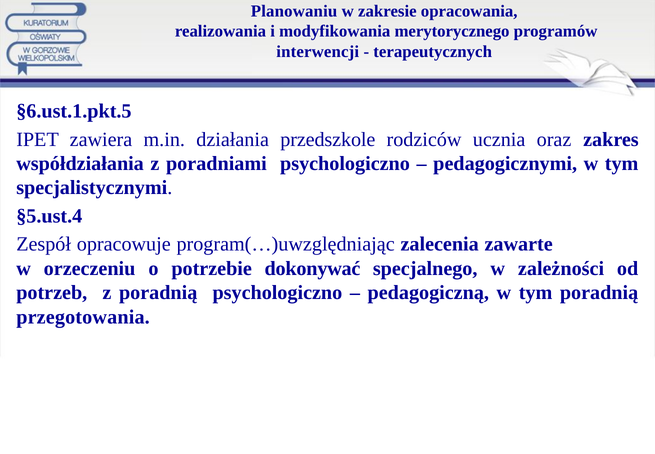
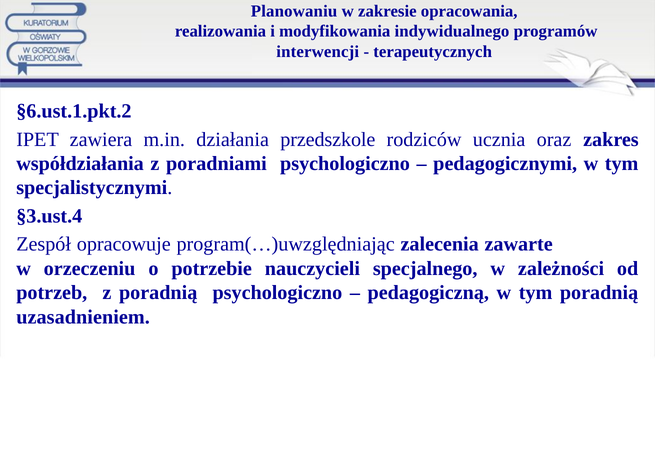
merytorycznego: merytorycznego -> indywidualnego
§6.ust.1.pkt.5: §6.ust.1.pkt.5 -> §6.ust.1.pkt.2
§5.ust.4: §5.ust.4 -> §3.ust.4
dokonywać: dokonywać -> nauczycieli
przegotowania: przegotowania -> uzasadnieniem
